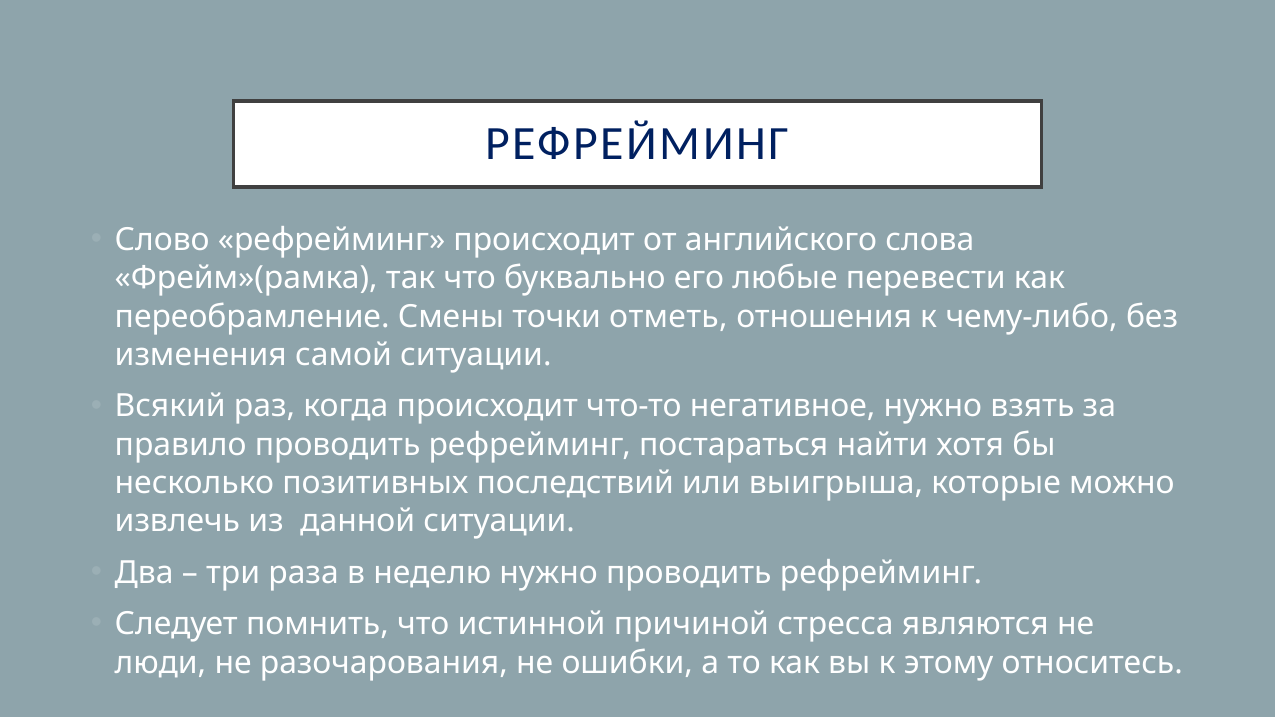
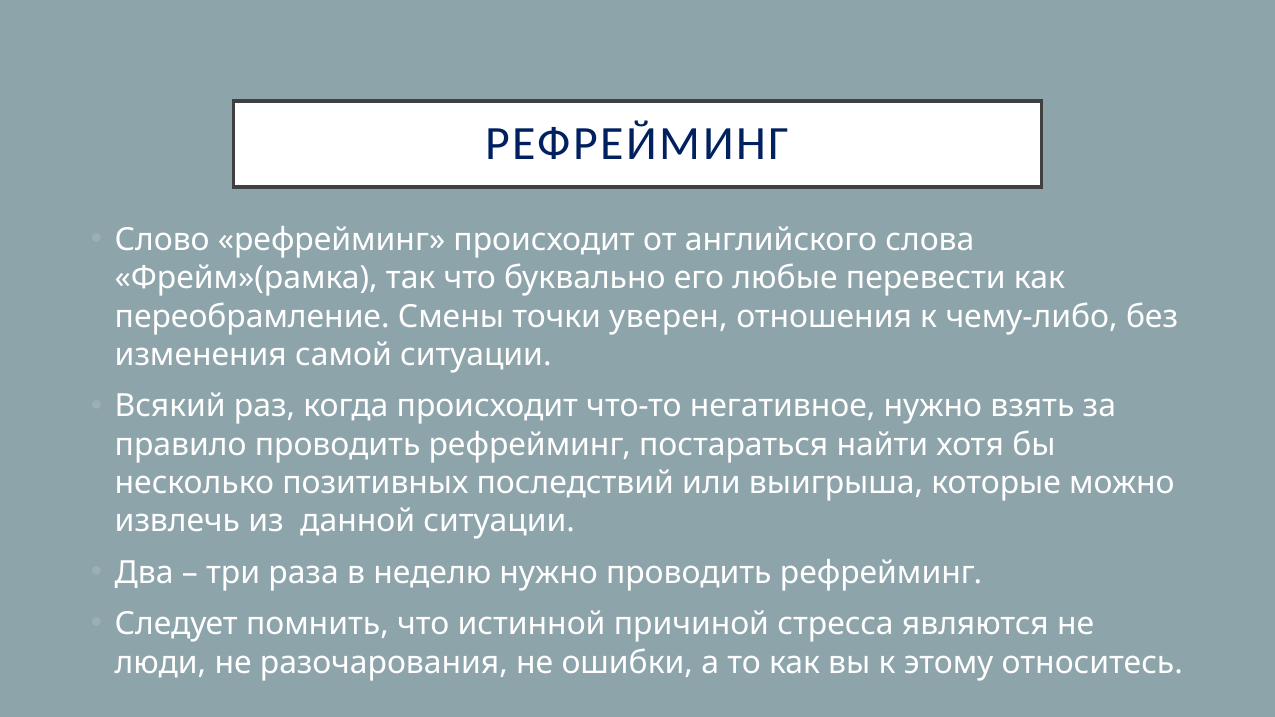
отметь: отметь -> уверен
